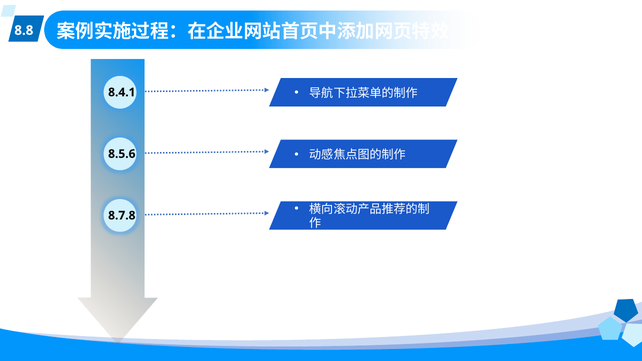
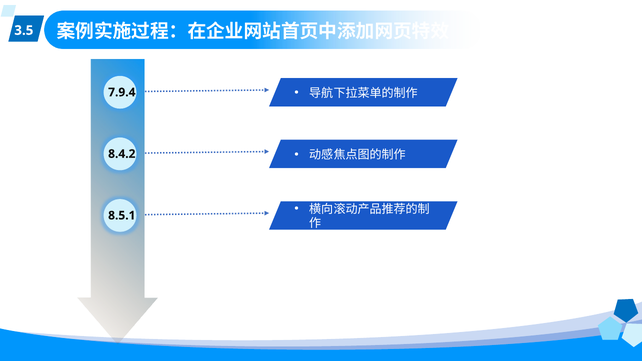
8.8: 8.8 -> 3.5
8.4.1: 8.4.1 -> 7.9.4
8.5.6: 8.5.6 -> 8.4.2
8.7.8: 8.7.8 -> 8.5.1
